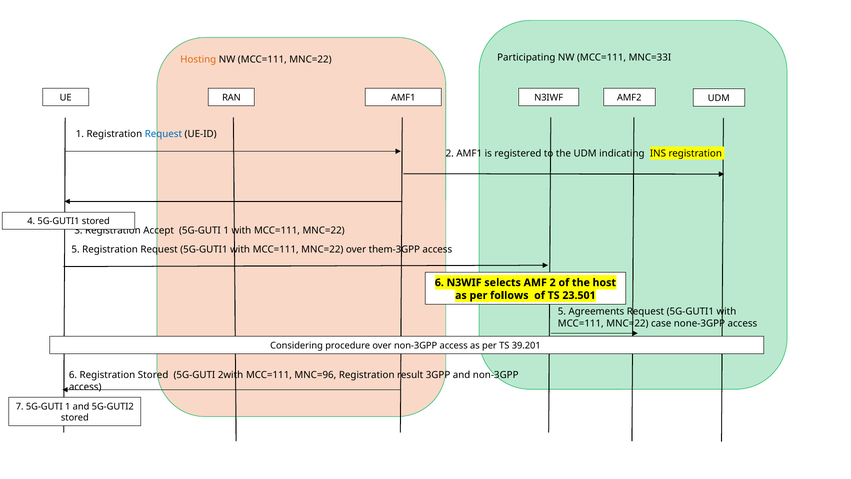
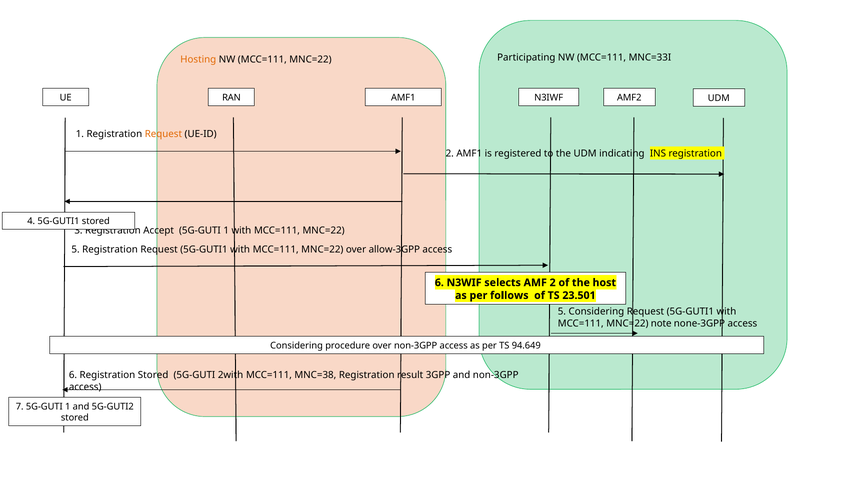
Request at (163, 134) colour: blue -> orange
them-3GPP: them-3GPP -> allow-3GPP
5 Agreements: Agreements -> Considering
case: case -> note
39.201: 39.201 -> 94.649
MNC=96: MNC=96 -> MNC=38
